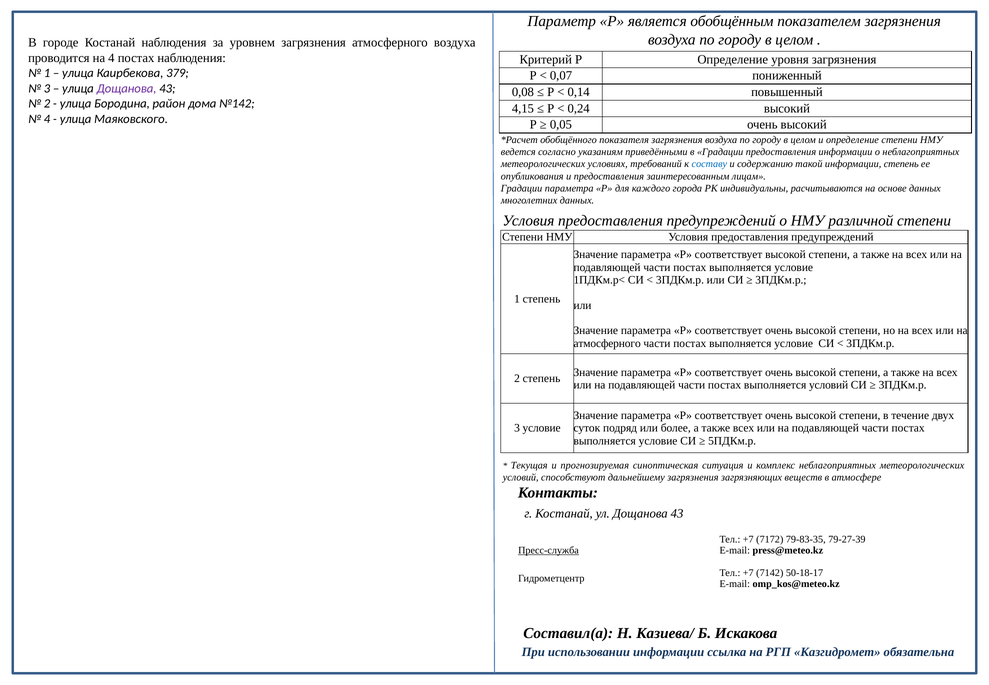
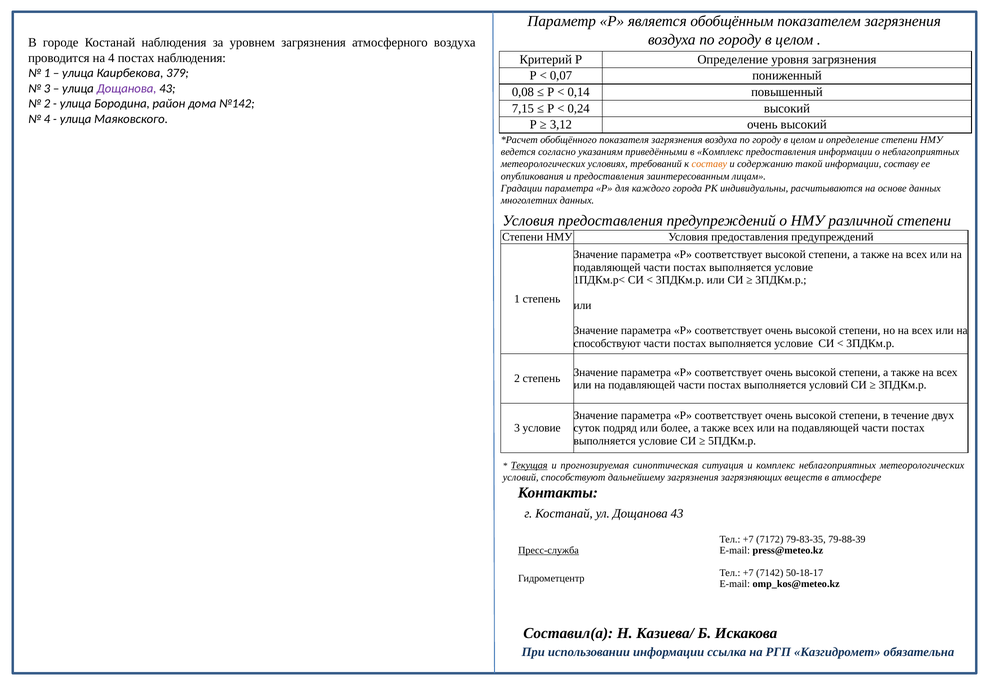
4,15: 4,15 -> 7,15
0,05: 0,05 -> 3,12
в Градации: Градации -> Комплекс
составу at (709, 164) colour: blue -> orange
информации степень: степень -> составу
атмосферного at (607, 343): атмосферного -> способствуют
Текущая underline: none -> present
79-27-39: 79-27-39 -> 79-88-39
